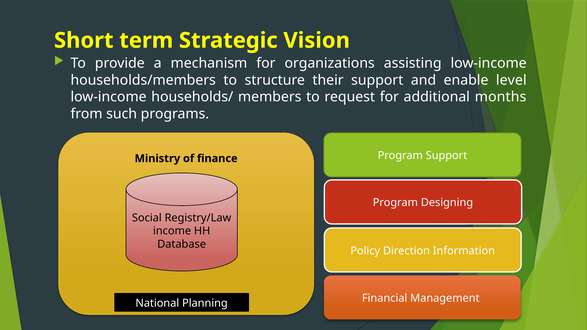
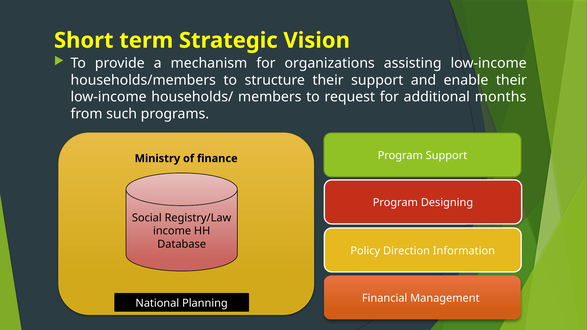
enable level: level -> their
